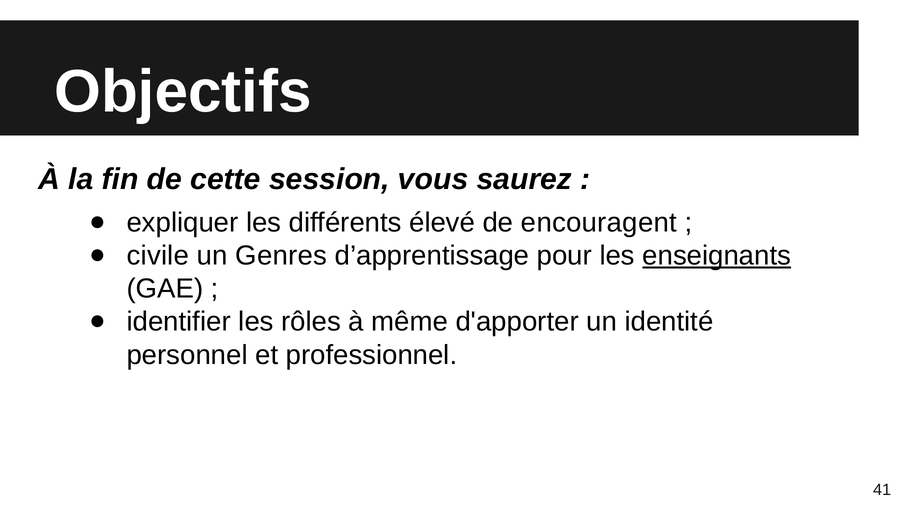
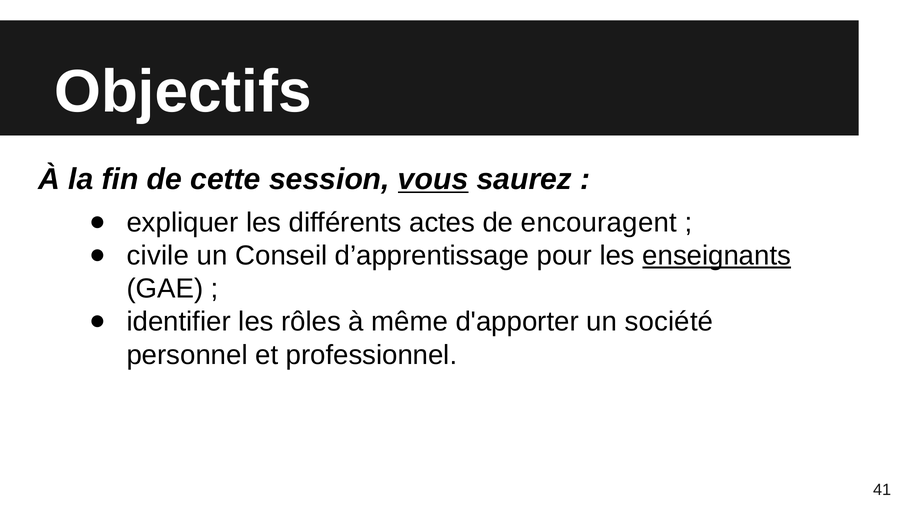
vous underline: none -> present
élevé: élevé -> actes
Genres: Genres -> Conseil
identité: identité -> société
